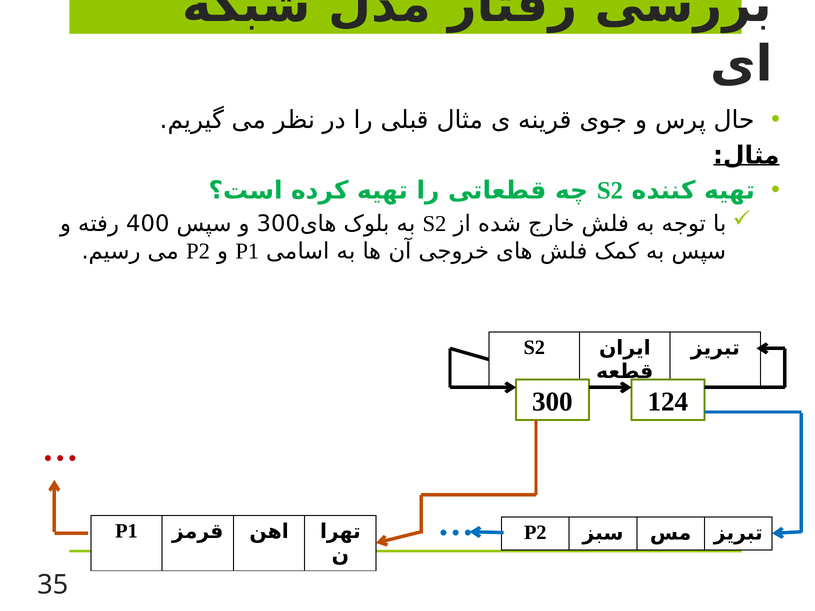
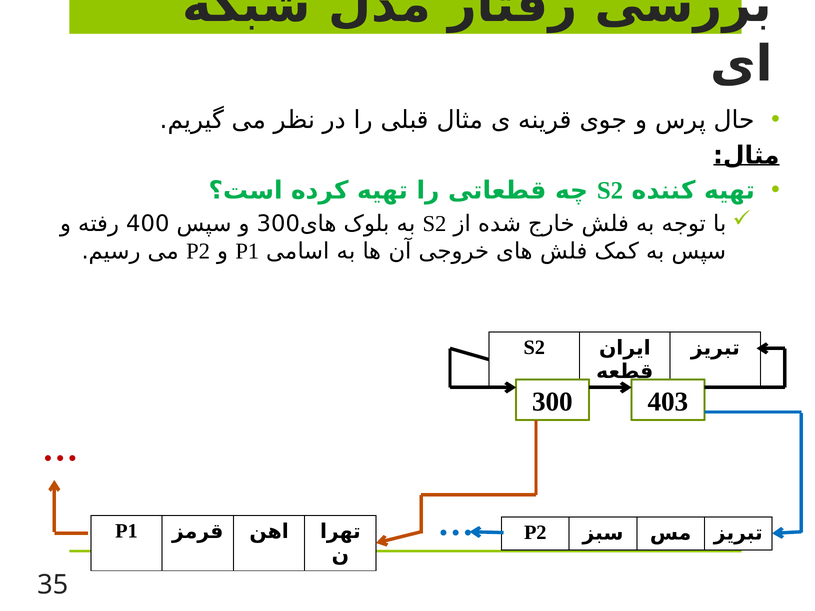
124: 124 -> 403
